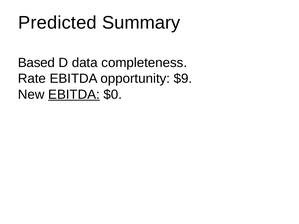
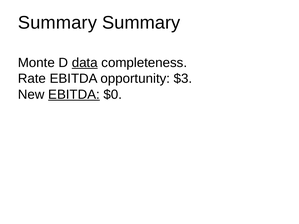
Predicted at (57, 23): Predicted -> Summary
Based: Based -> Monte
data underline: none -> present
$9: $9 -> $3
